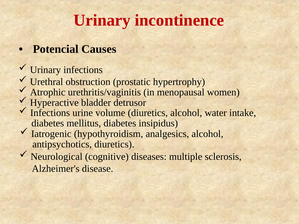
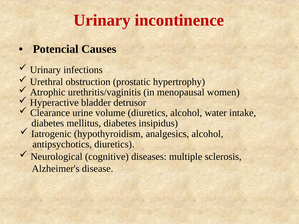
Infections at (50, 113): Infections -> Clearance
